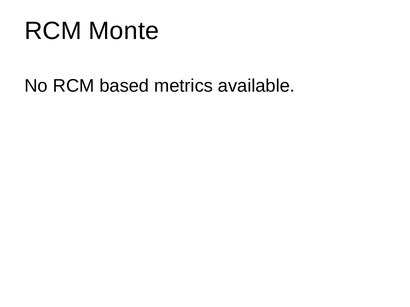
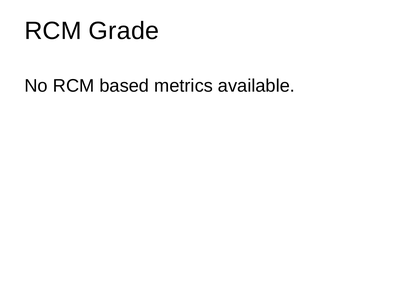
Monte: Monte -> Grade
